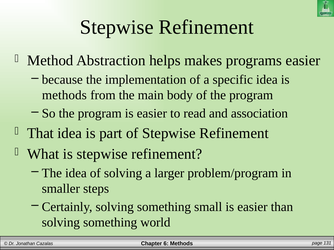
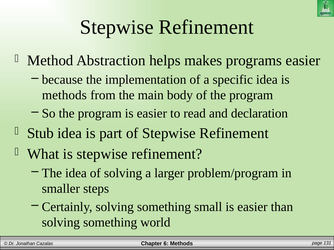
association: association -> declaration
That: That -> Stub
